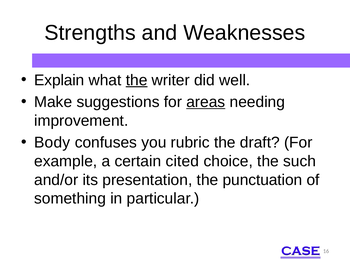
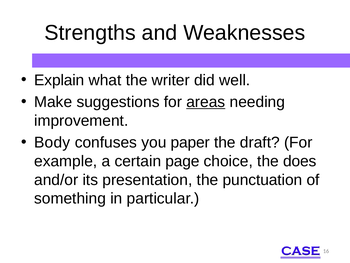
the at (137, 80) underline: present -> none
rubric: rubric -> paper
cited: cited -> page
such: such -> does
